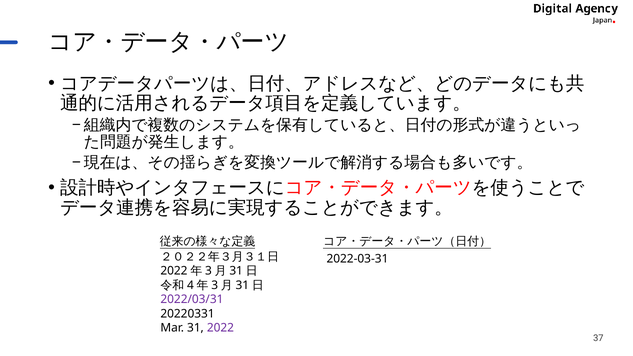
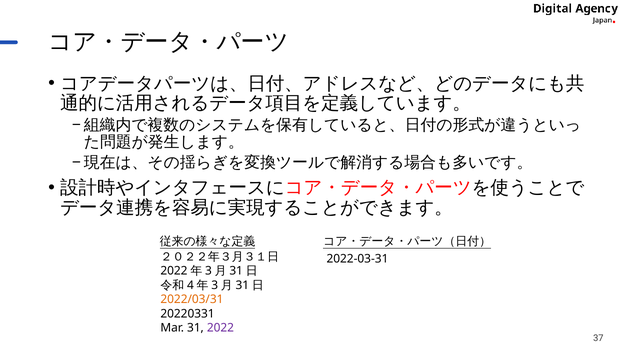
2022/03/31 colour: purple -> orange
